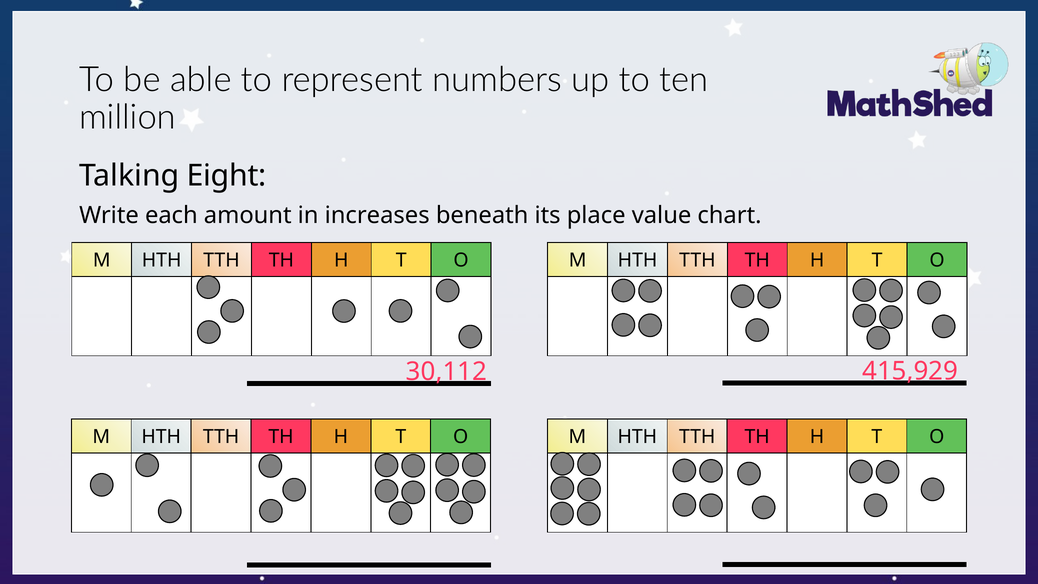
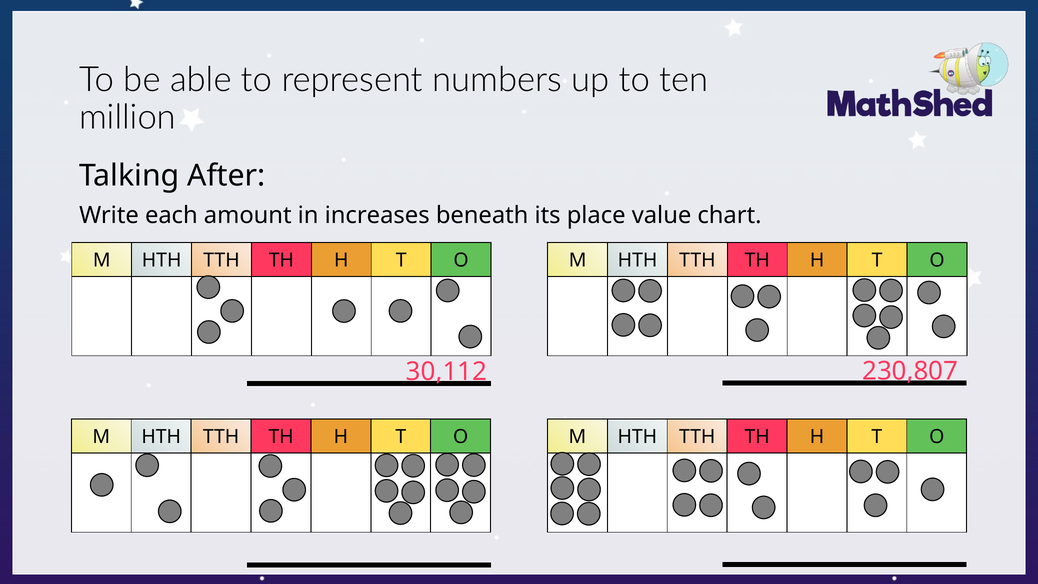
Eight: Eight -> After
415,929: 415,929 -> 230,807
